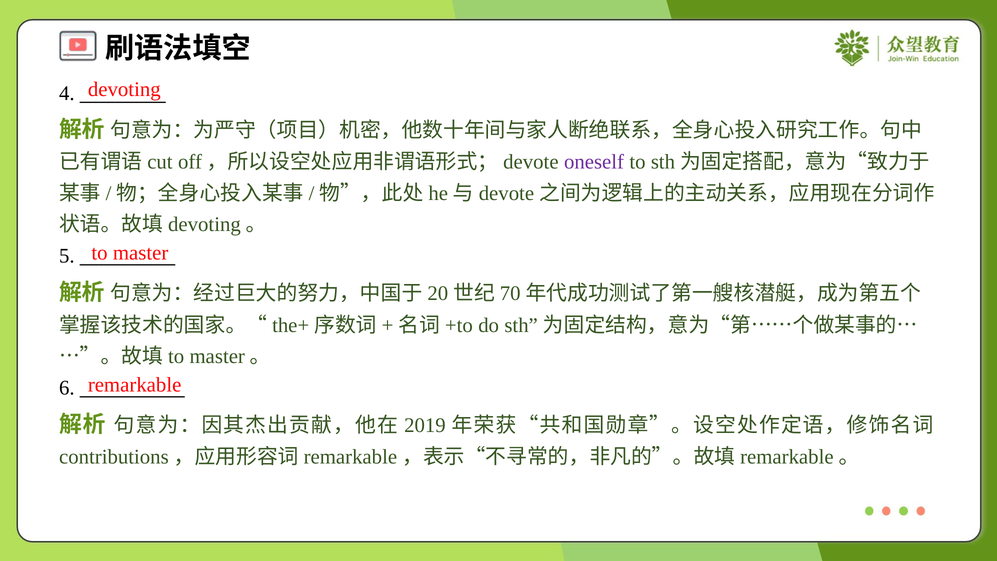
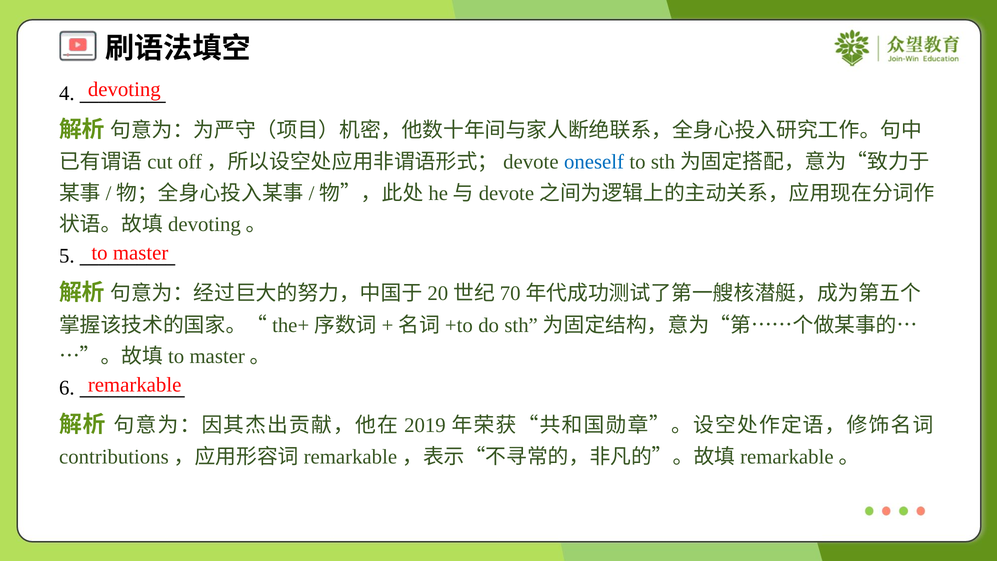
oneself colour: purple -> blue
